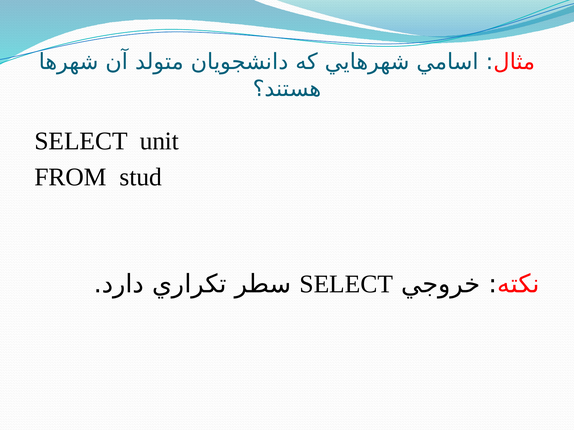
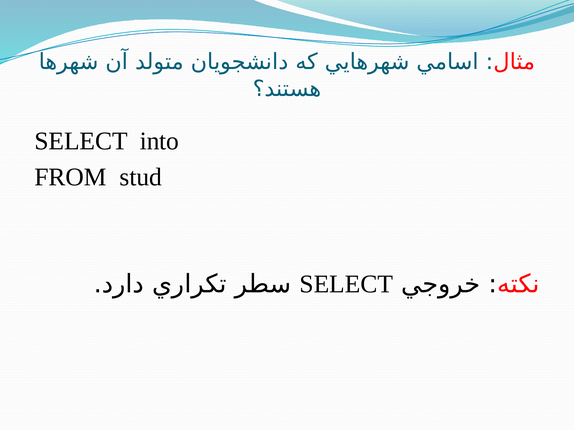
unit: unit -> into
